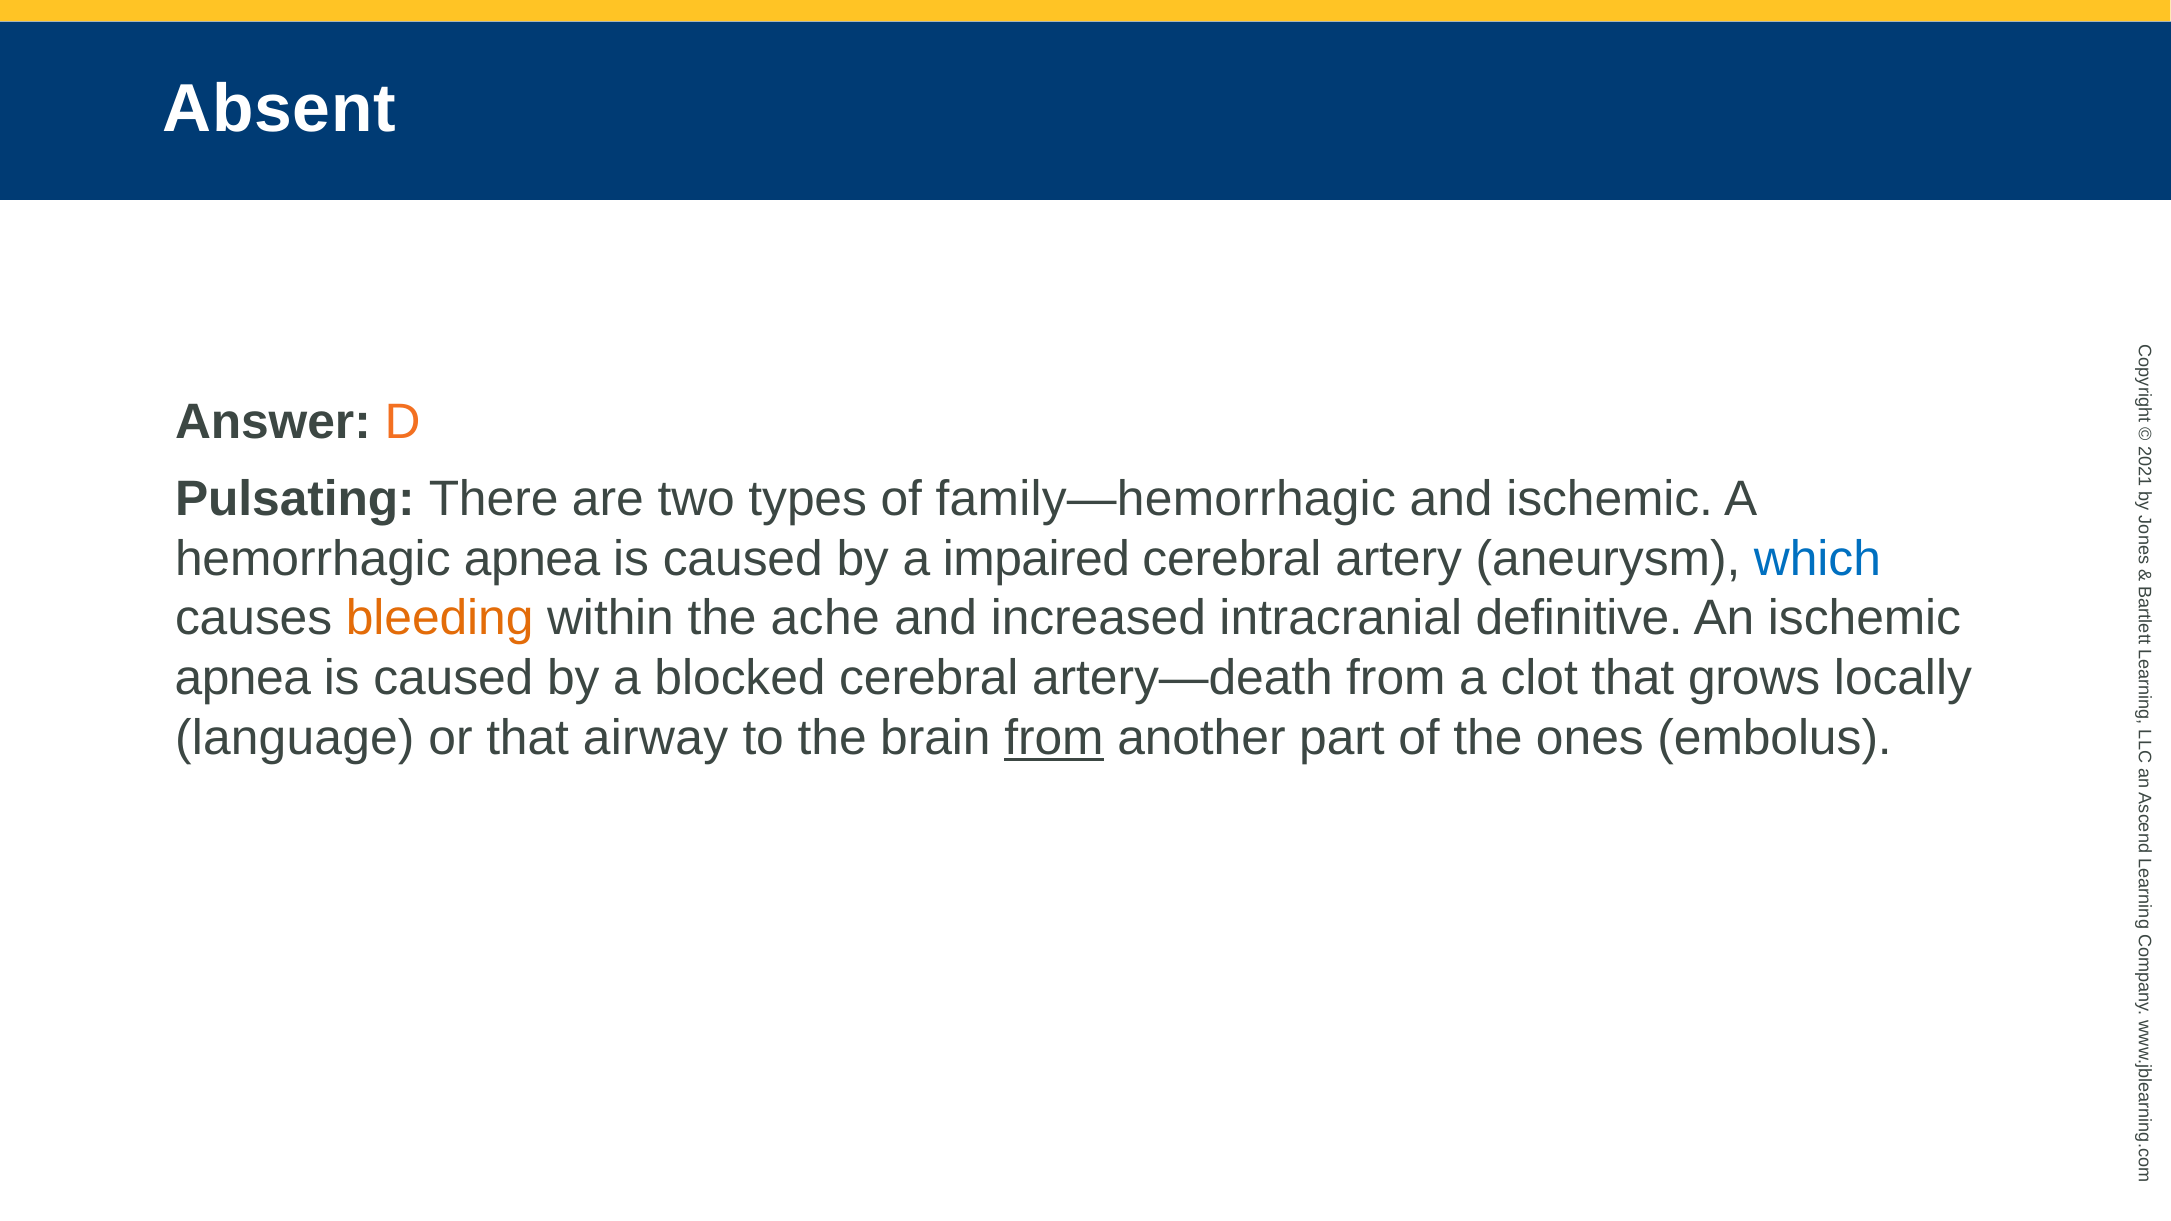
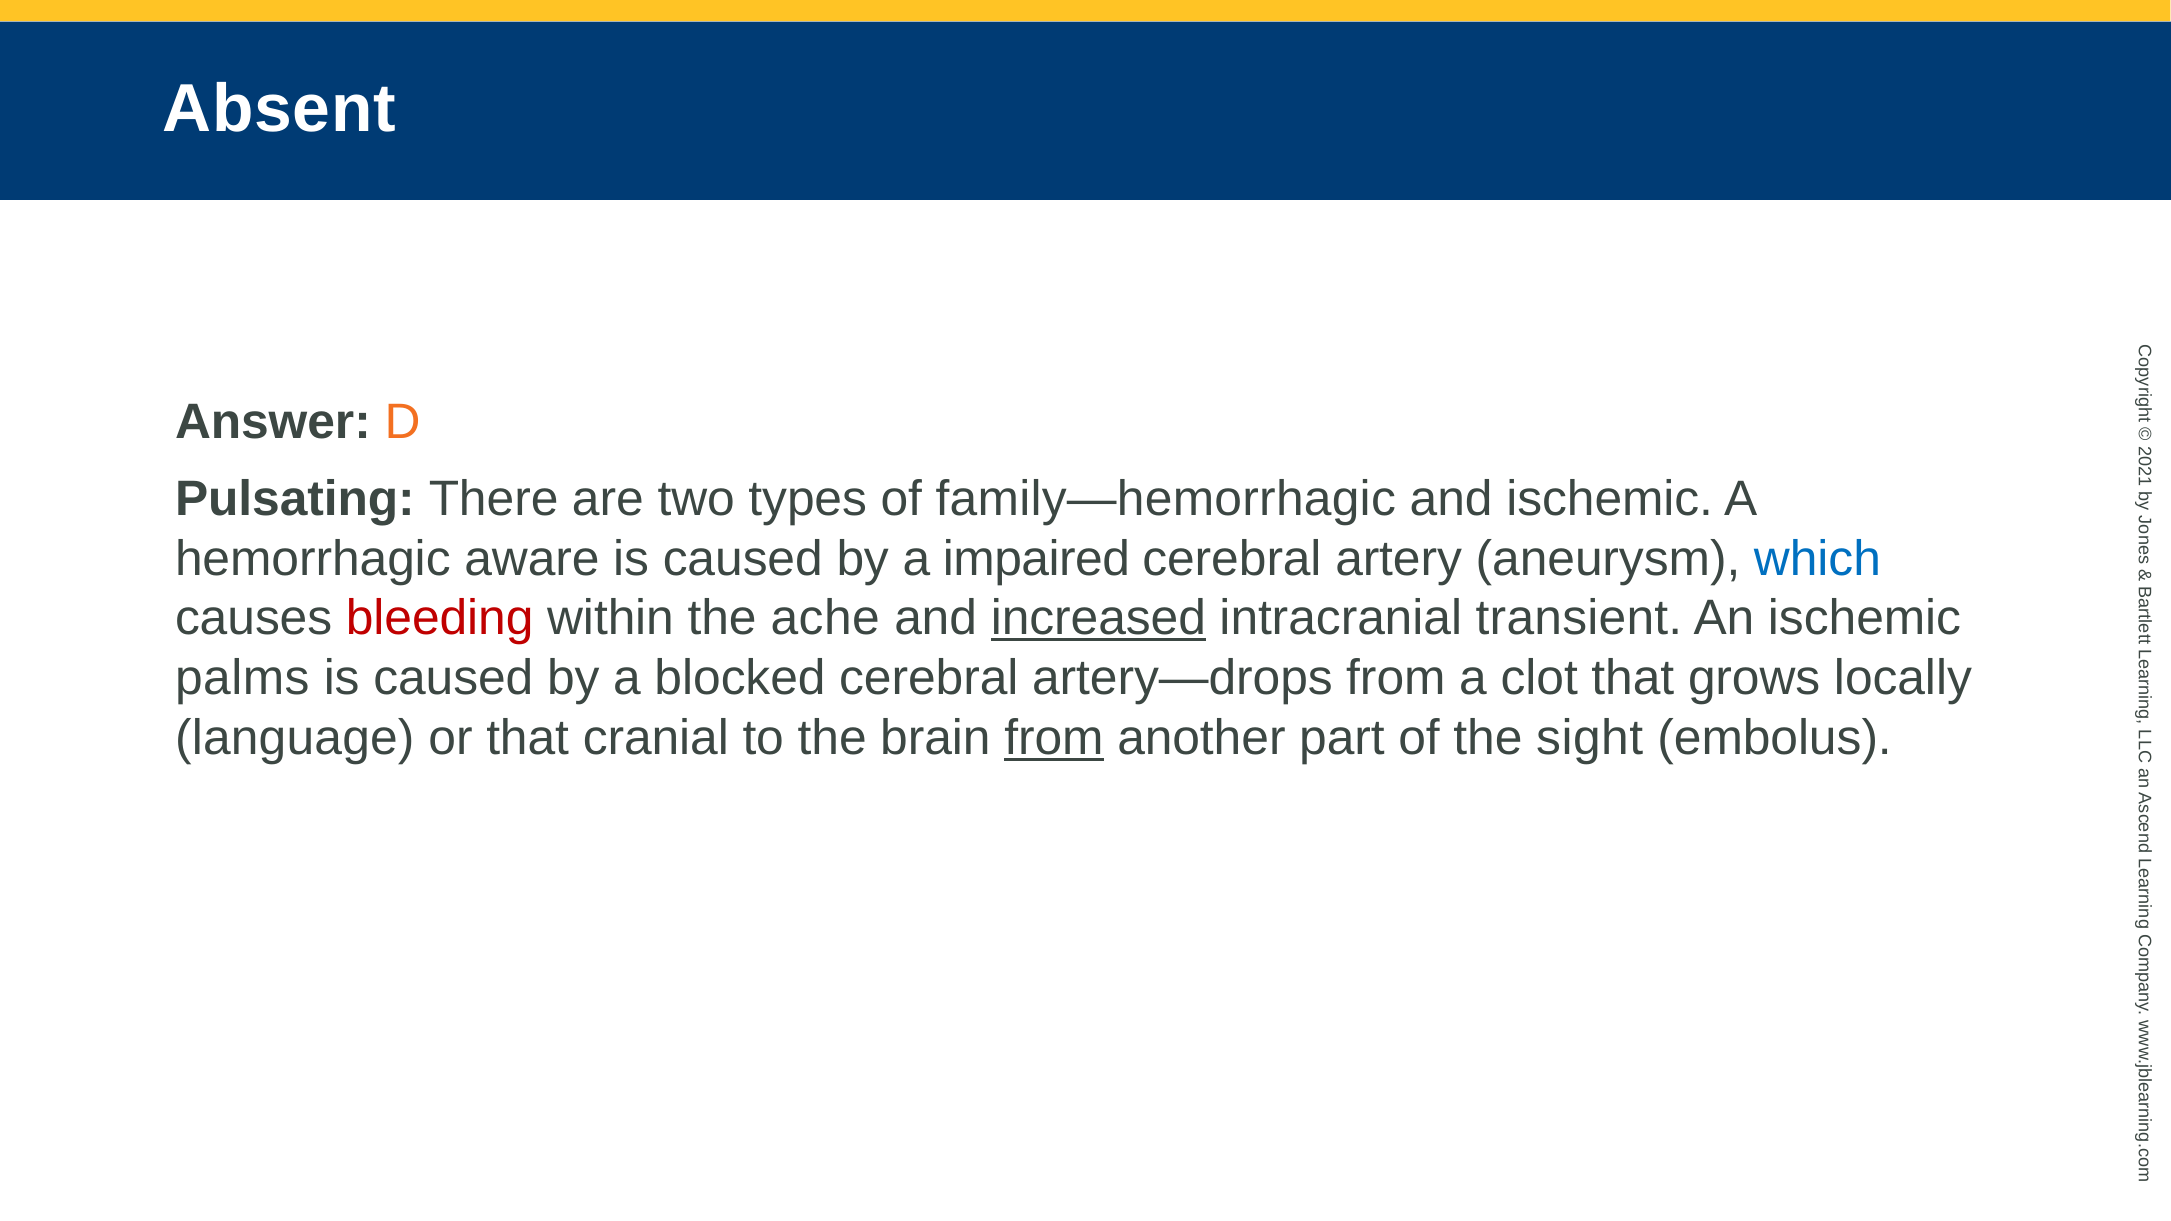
hemorrhagic apnea: apnea -> aware
bleeding colour: orange -> red
increased underline: none -> present
definitive: definitive -> transient
apnea at (243, 678): apnea -> palms
artery—death: artery—death -> artery—drops
airway: airway -> cranial
ones: ones -> sight
